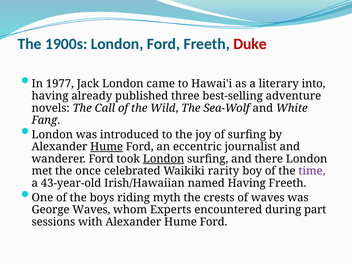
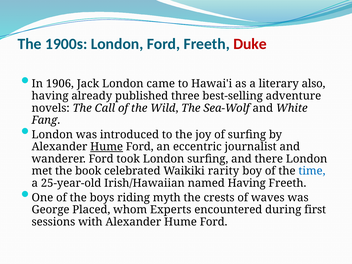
1977: 1977 -> 1906
into: into -> also
London at (164, 159) underline: present -> none
once: once -> book
time colour: purple -> blue
43-year-old: 43-year-old -> 25-year-old
George Waves: Waves -> Placed
part: part -> first
